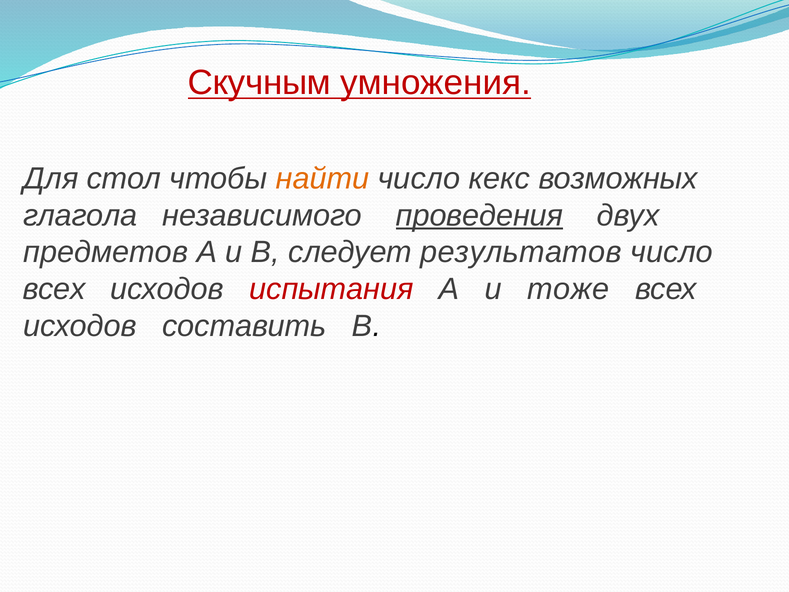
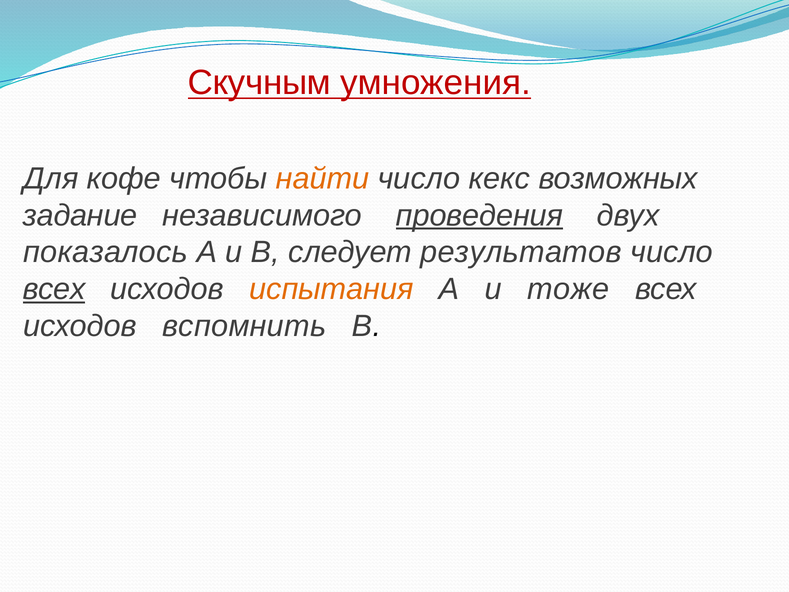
стол: стол -> кофе
глагола: глагола -> задание
предметов: предметов -> показалось
всех at (54, 289) underline: none -> present
испытания colour: red -> orange
составить: составить -> вспомнить
